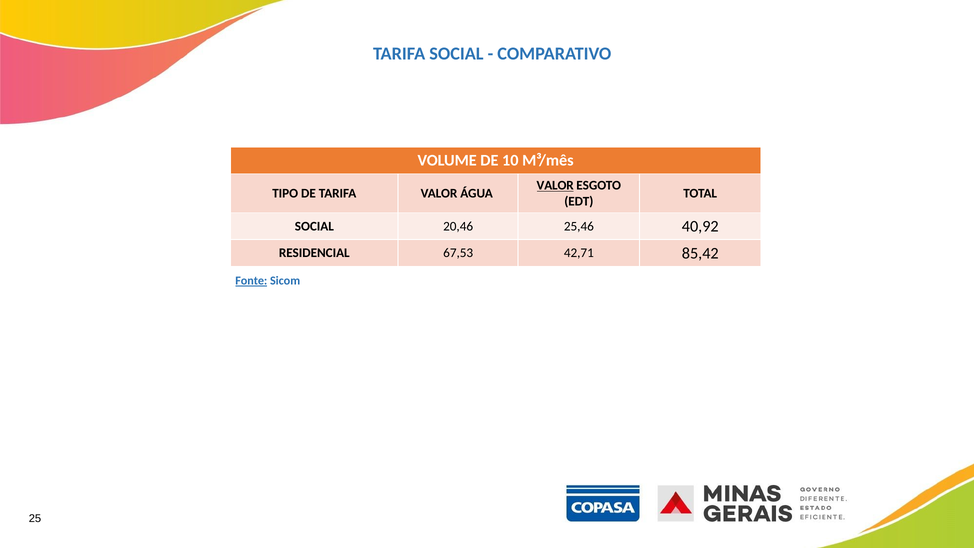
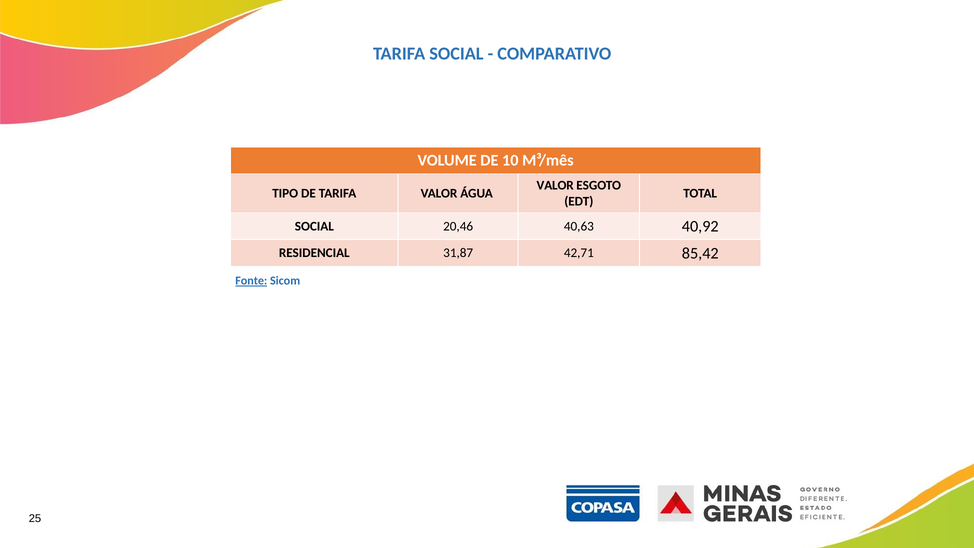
VALOR at (555, 185) underline: present -> none
25,46: 25,46 -> 40,63
67,53: 67,53 -> 31,87
